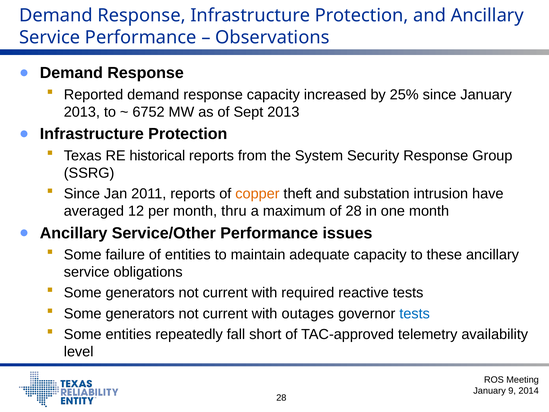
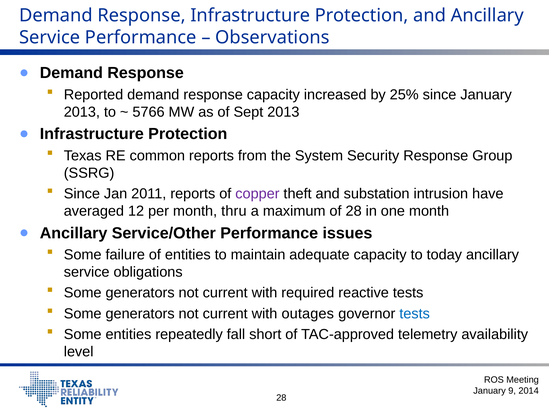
6752: 6752 -> 5766
historical: historical -> common
copper colour: orange -> purple
these: these -> today
